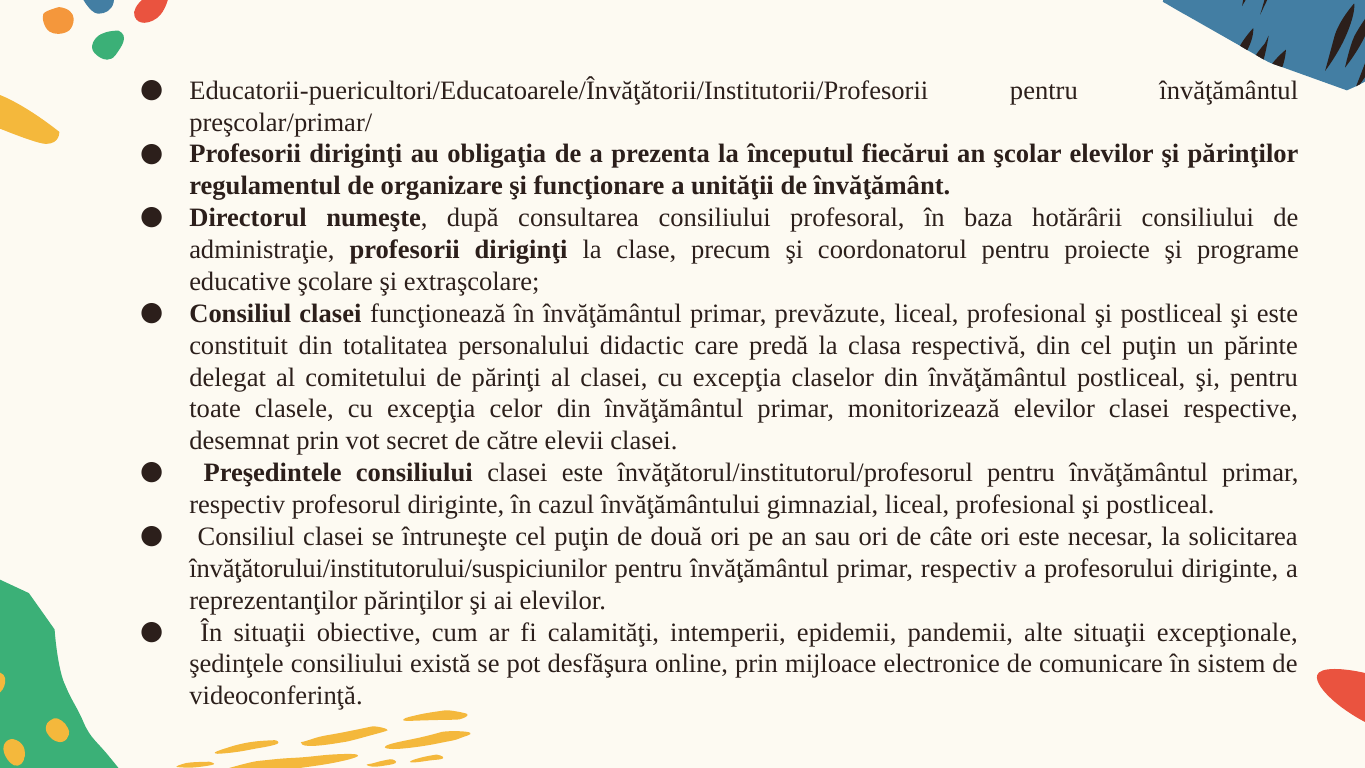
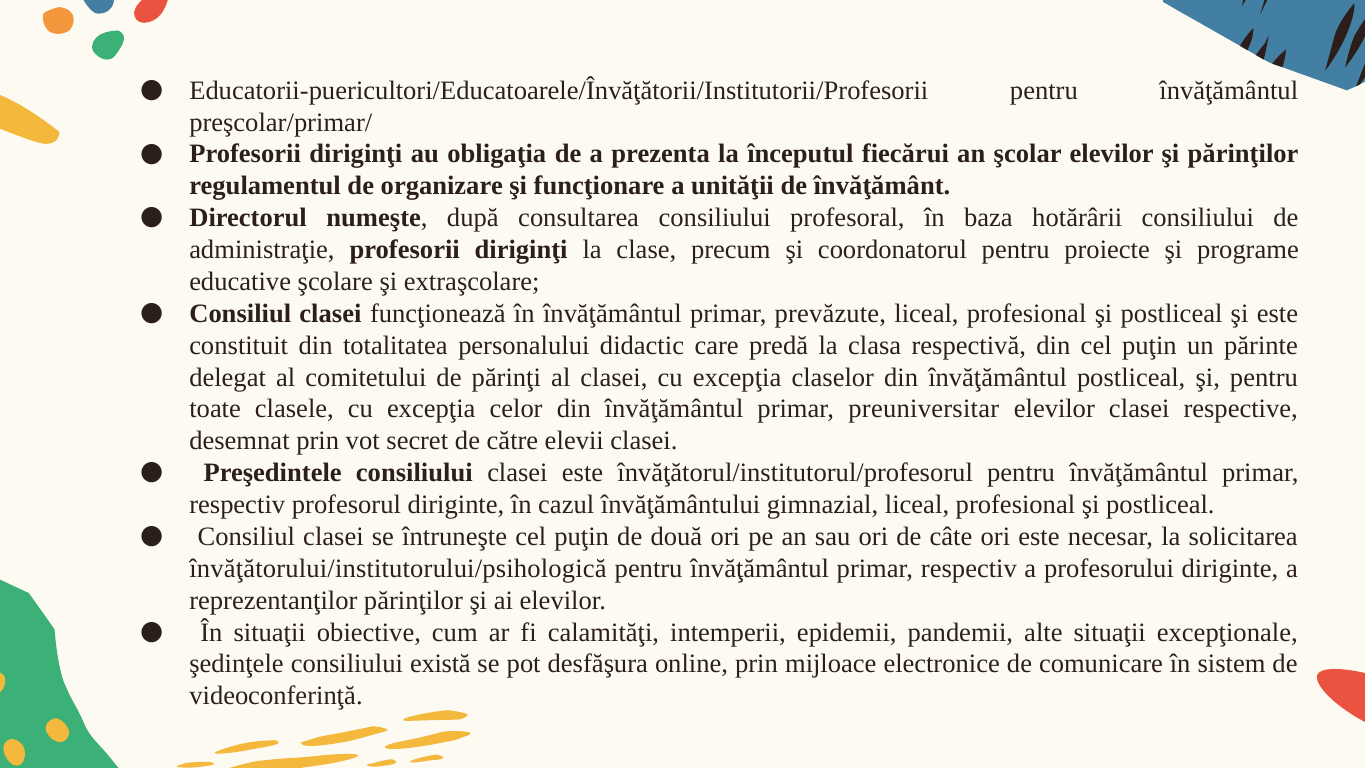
monitorizează: monitorizează -> preuniversitar
învăţătorului/institutorului/suspiciunilor: învăţătorului/institutorului/suspiciunilor -> învăţătorului/institutorului/psihologică
